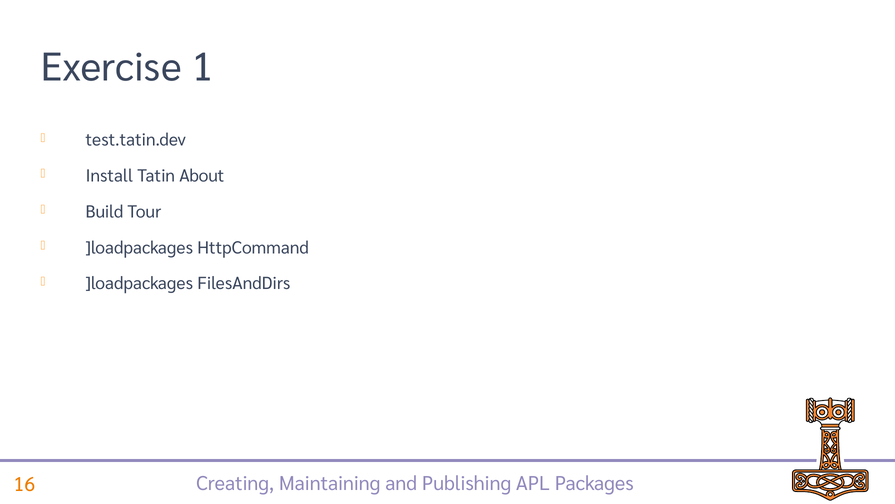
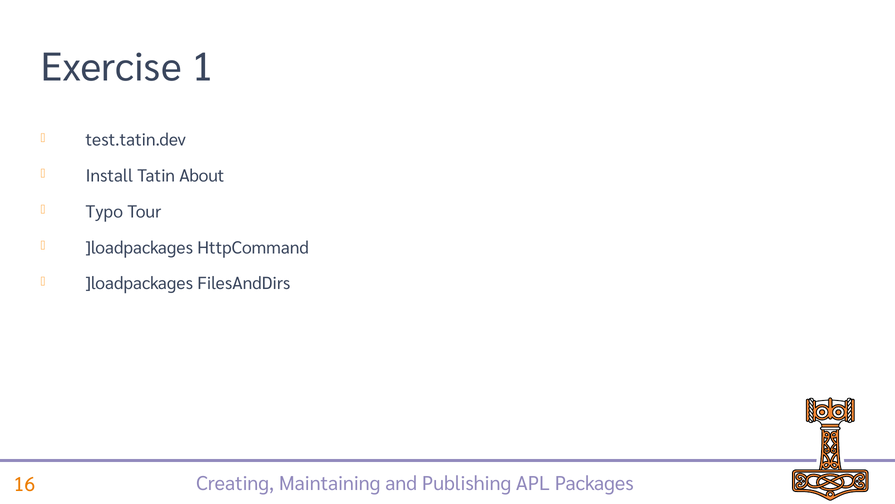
Build: Build -> Typo
